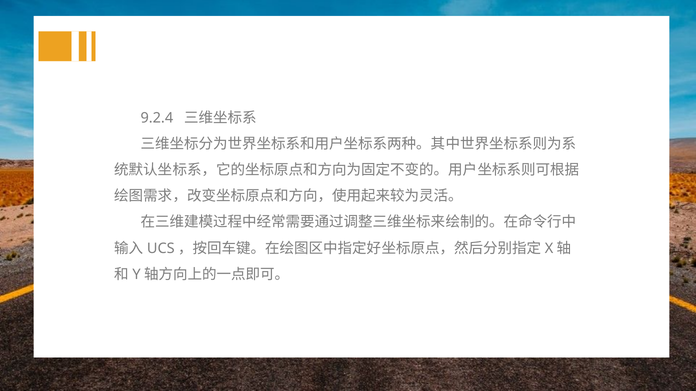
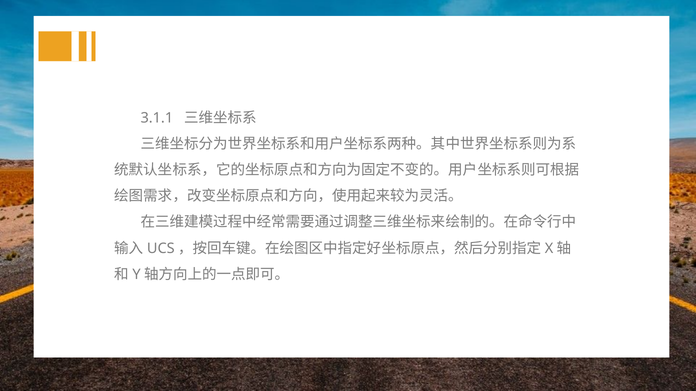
9.2.4: 9.2.4 -> 3.1.1
